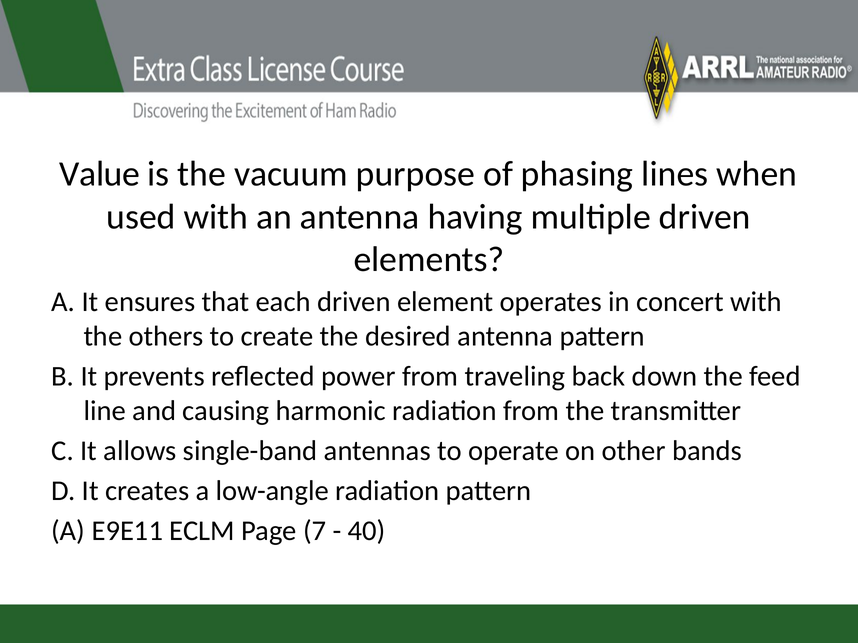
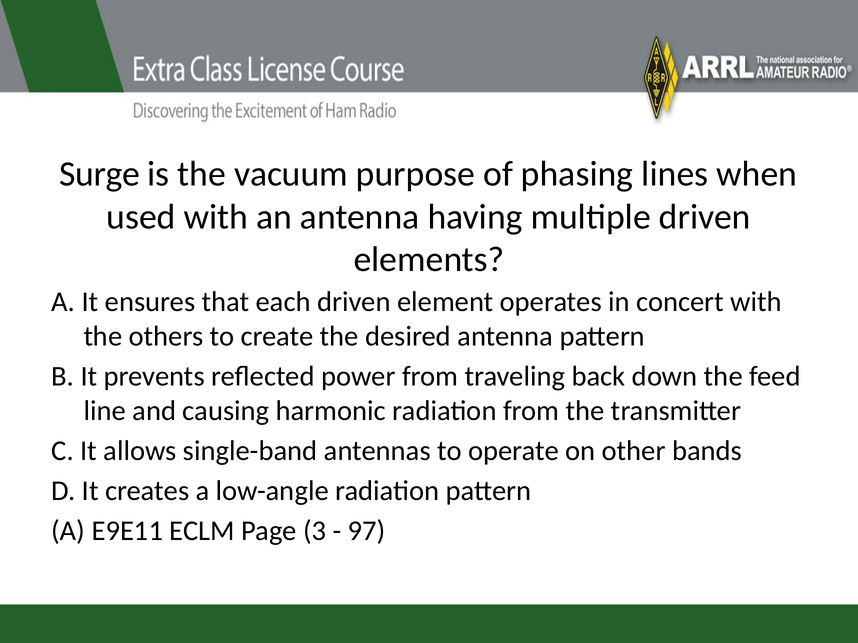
Value: Value -> Surge
7: 7 -> 3
40: 40 -> 97
